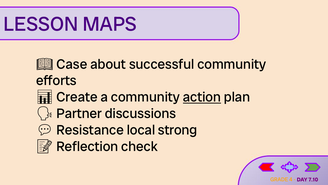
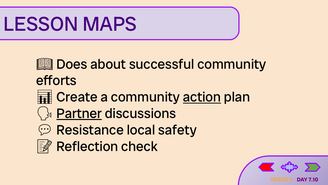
Case: Case -> Does
Partner underline: none -> present
strong: strong -> safety
